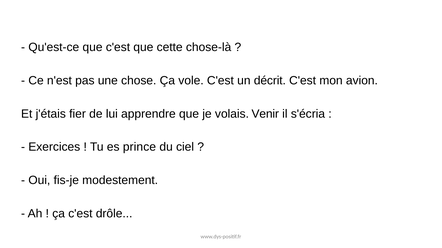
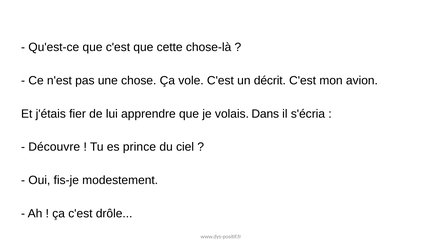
Venir: Venir -> Dans
Exercices: Exercices -> Découvre
